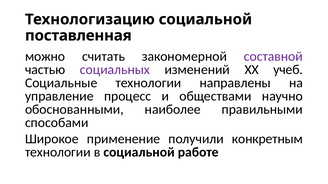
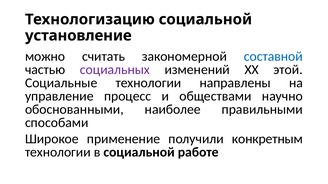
поставленная: поставленная -> установление
составной colour: purple -> blue
учеб: учеб -> этой
